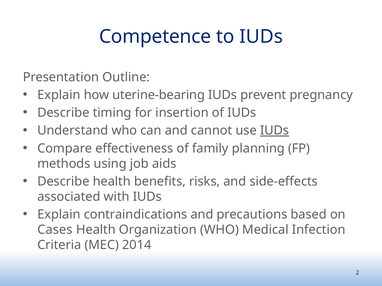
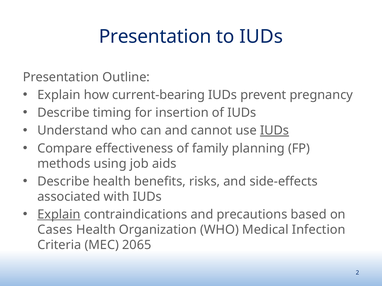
Competence at (155, 37): Competence -> Presentation
uterine-bearing: uterine-bearing -> current-bearing
Explain at (59, 215) underline: none -> present
2014: 2014 -> 2065
